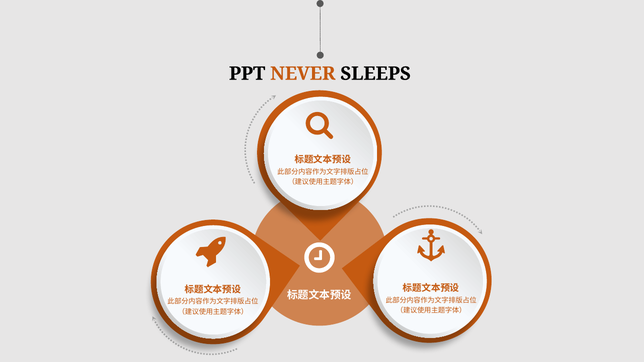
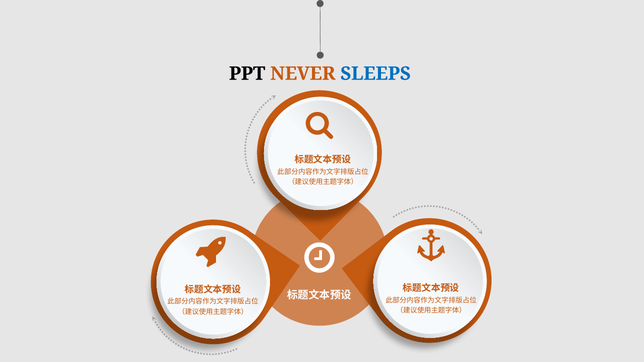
SLEEPS colour: black -> blue
